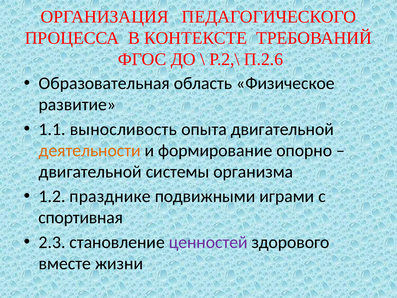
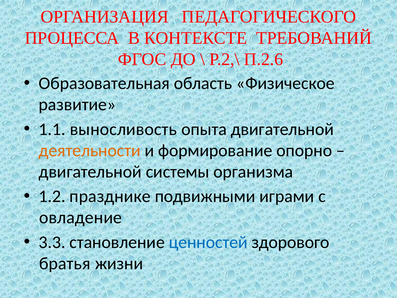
спортивная: спортивная -> овладение
2.3: 2.3 -> 3.3
ценностей colour: purple -> blue
вместе: вместе -> братья
